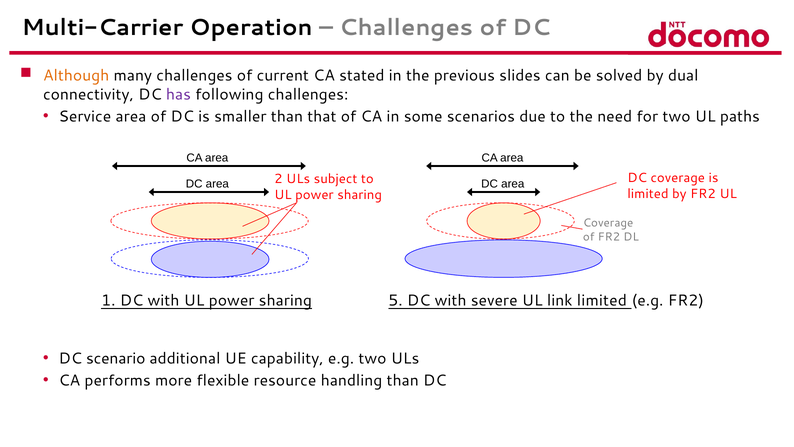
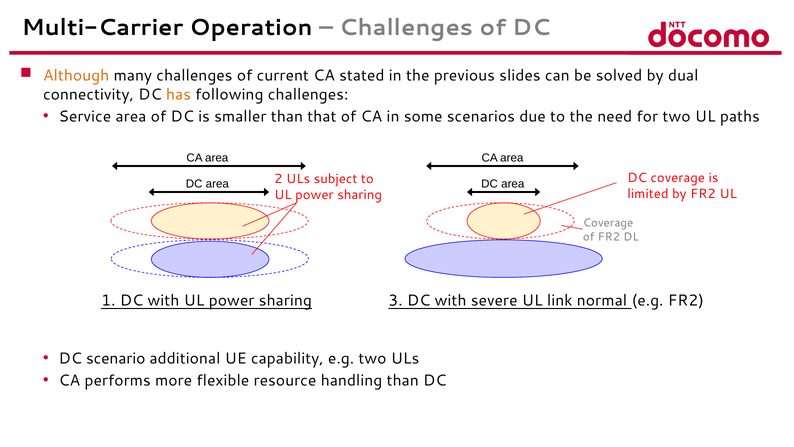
has colour: purple -> orange
5: 5 -> 3
link limited: limited -> normal
